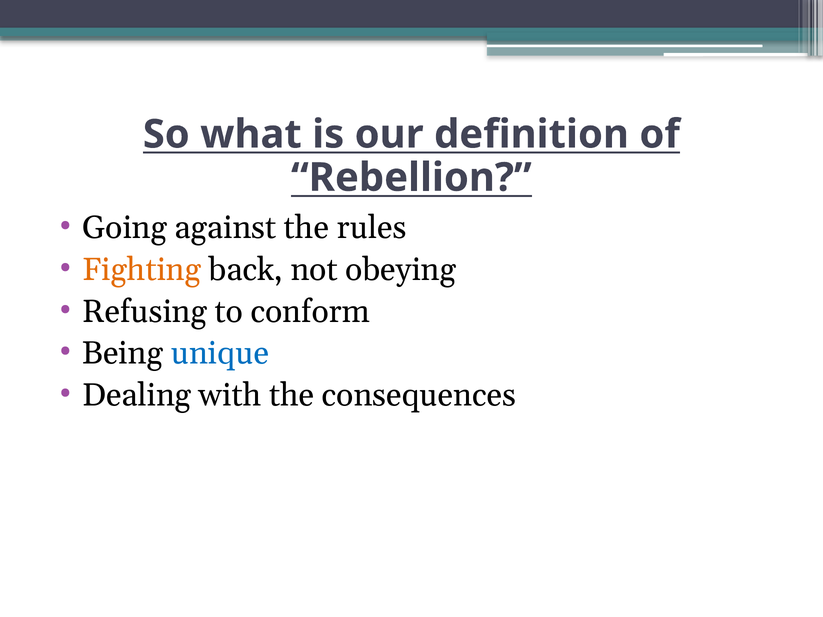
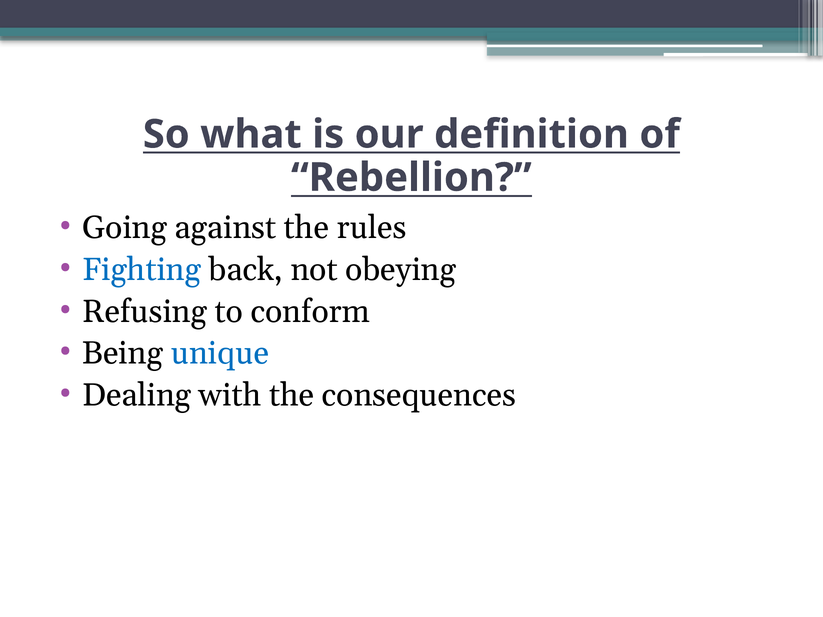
Fighting colour: orange -> blue
